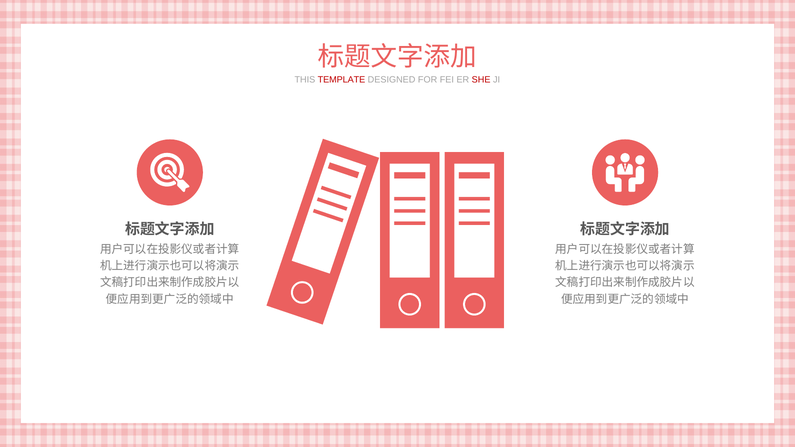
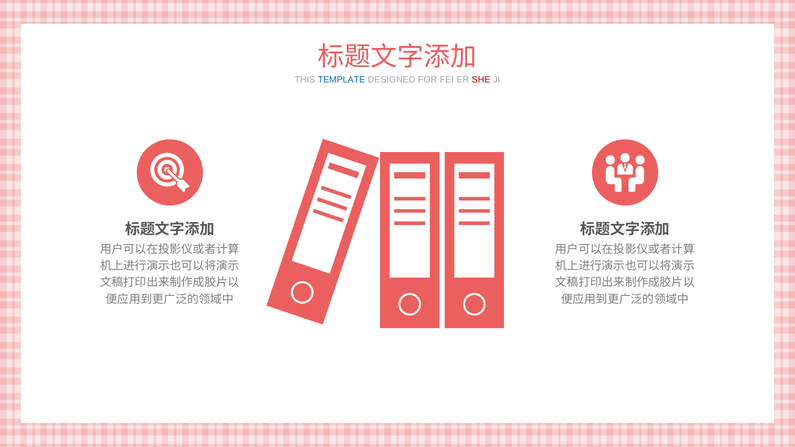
TEMPLATE colour: red -> blue
